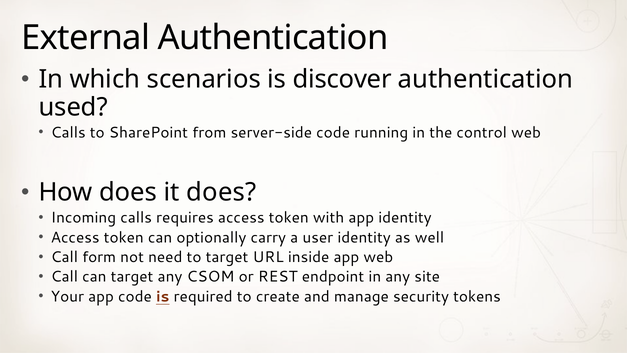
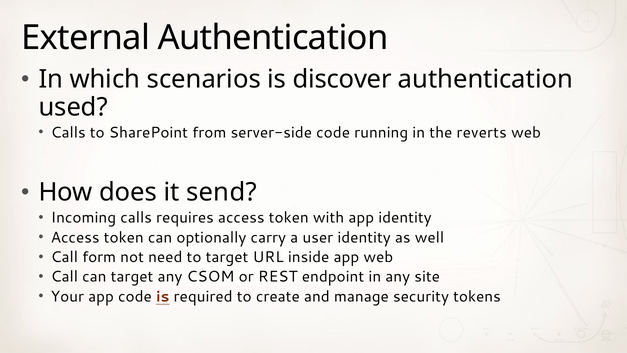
control: control -> reverts
it does: does -> send
